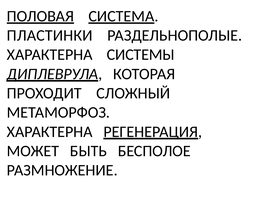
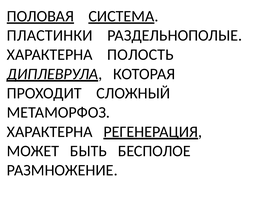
СИСТЕМЫ: СИСТЕМЫ -> ПОЛОСТЬ
